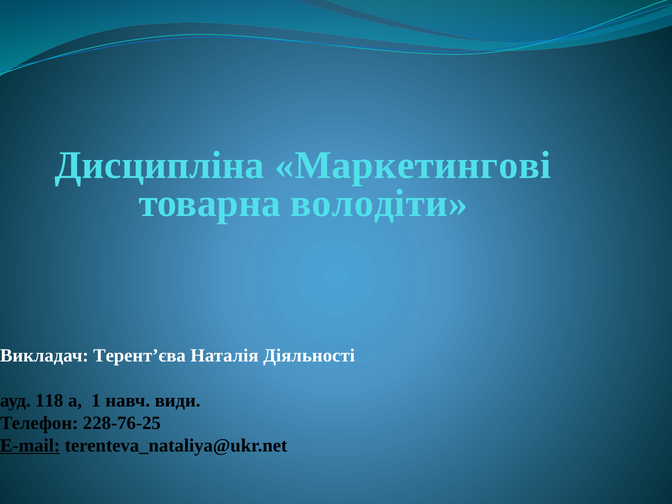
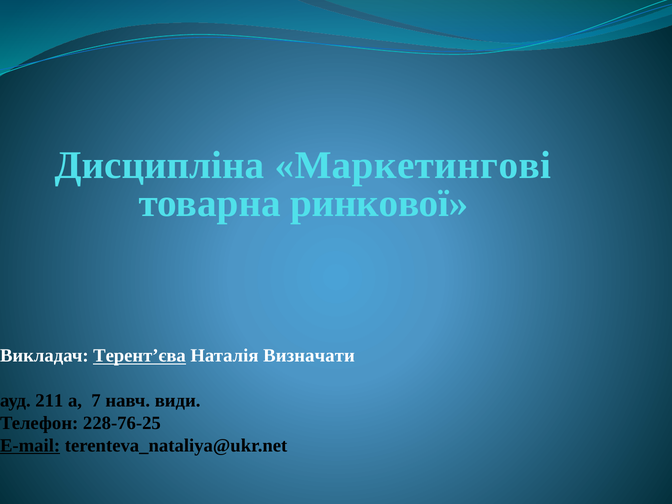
володіти: володіти -> ринкової
Терент’єва underline: none -> present
Діяльності: Діяльності -> Визначати
118: 118 -> 211
1: 1 -> 7
